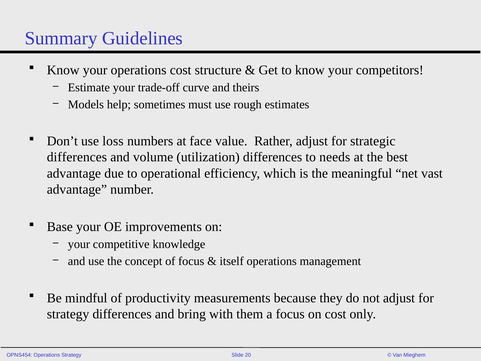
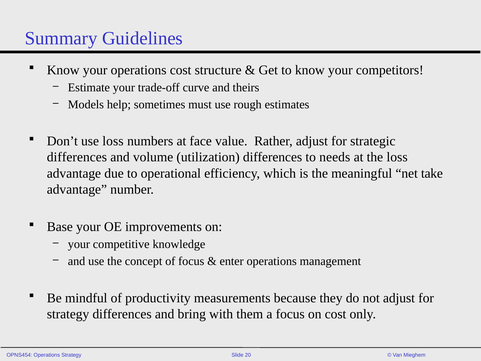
the best: best -> loss
vast: vast -> take
itself: itself -> enter
